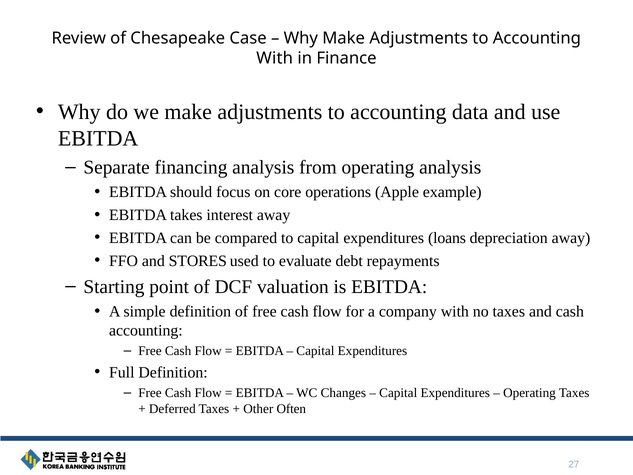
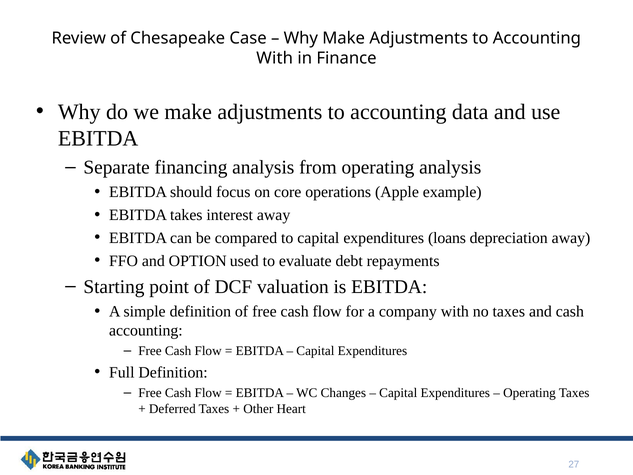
STORES: STORES -> OPTION
Often: Often -> Heart
